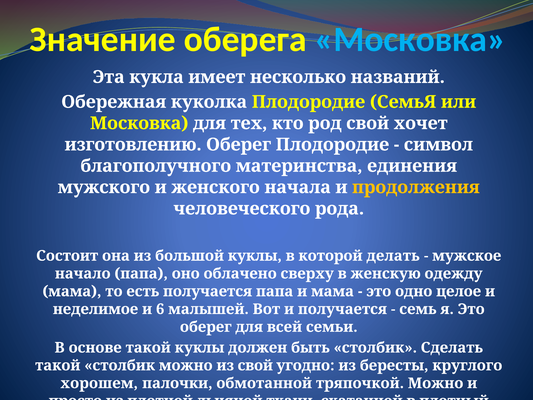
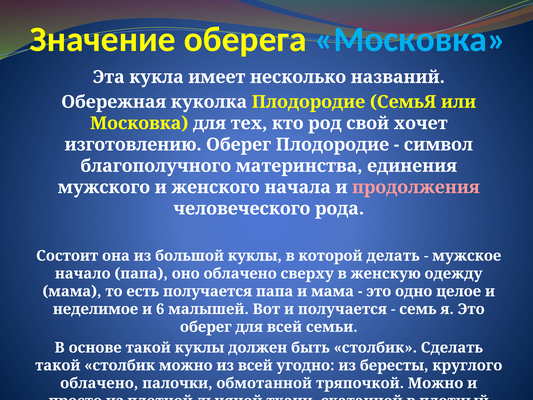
продолжения colour: yellow -> pink
из свой: свой -> всей
хорошем at (99, 383): хорошем -> облачено
